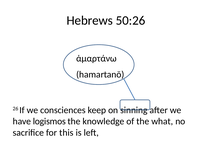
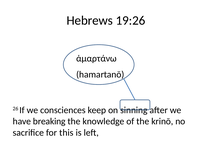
50:26: 50:26 -> 19:26
logismos: logismos -> breaking
what: what -> krinō
